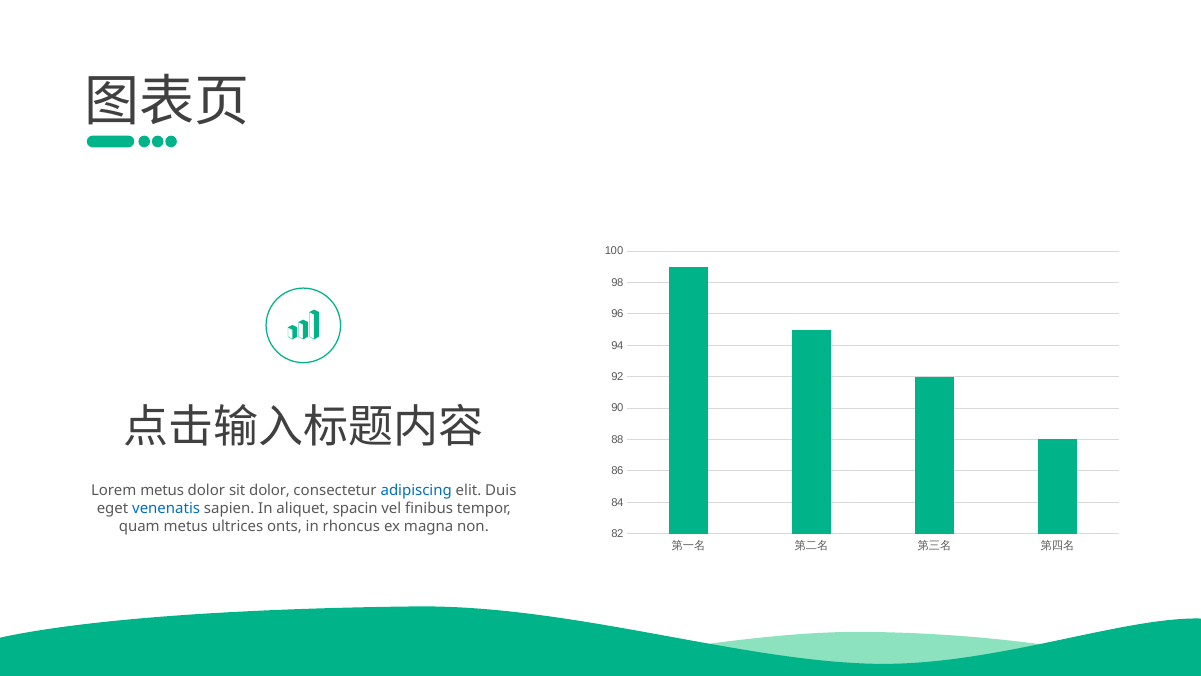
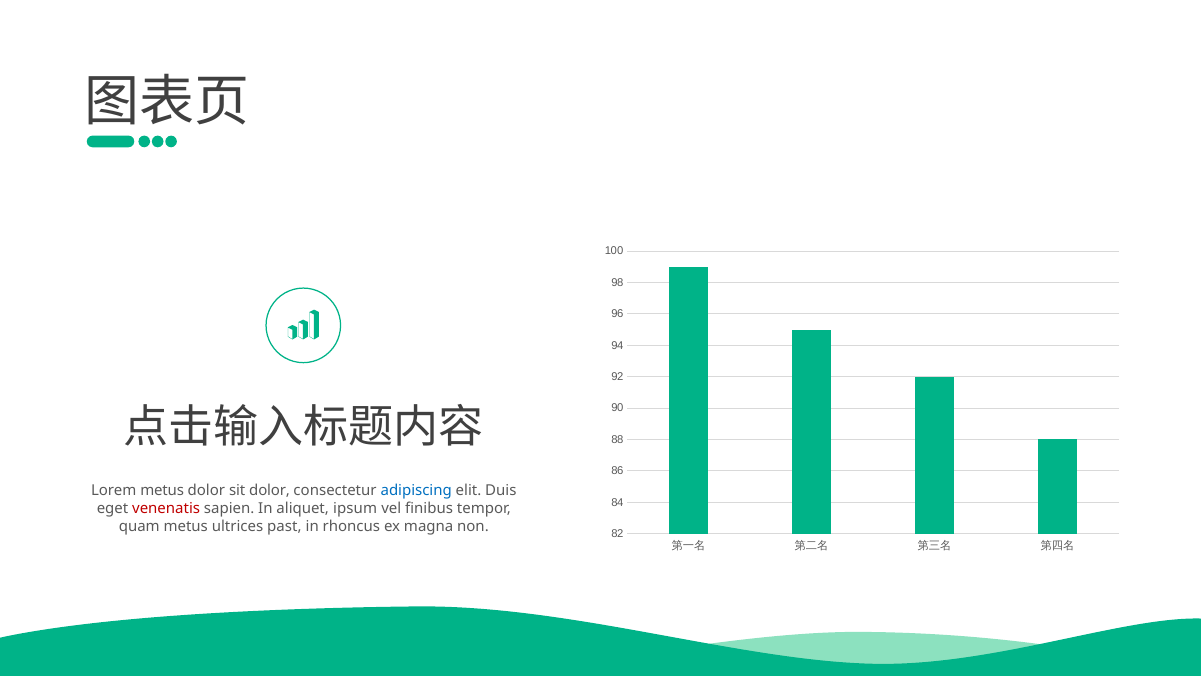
venenatis colour: blue -> red
spacin: spacin -> ipsum
onts: onts -> past
